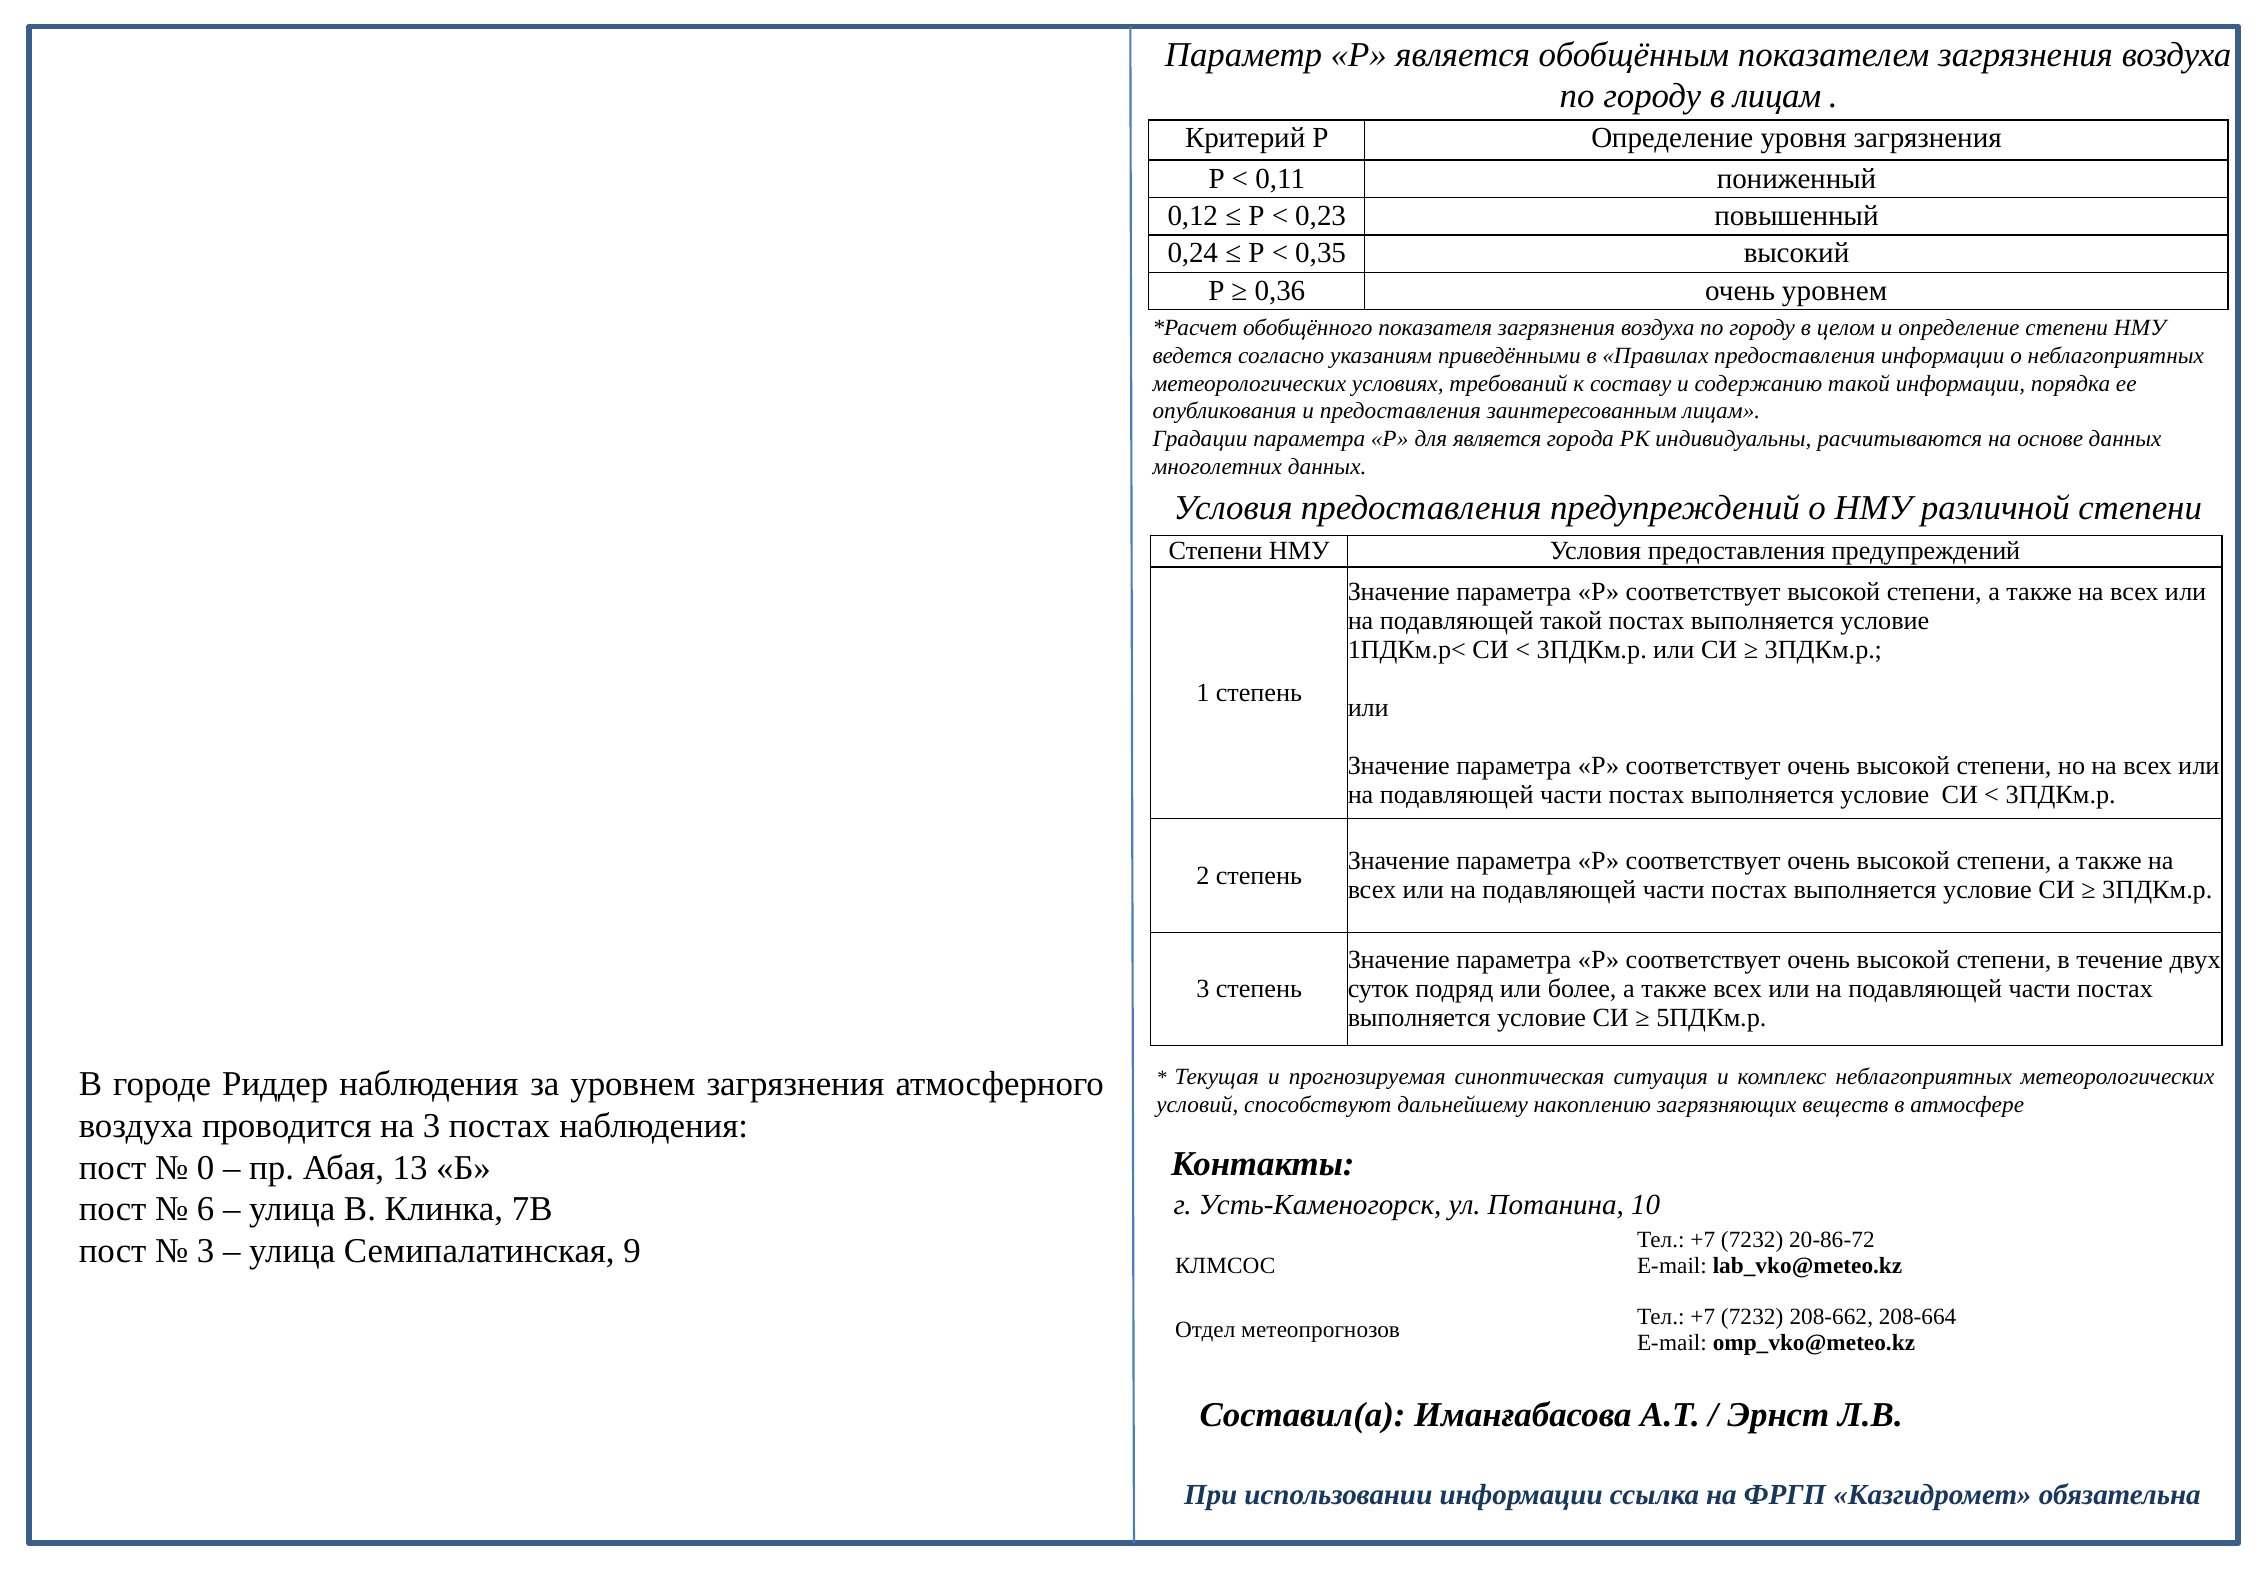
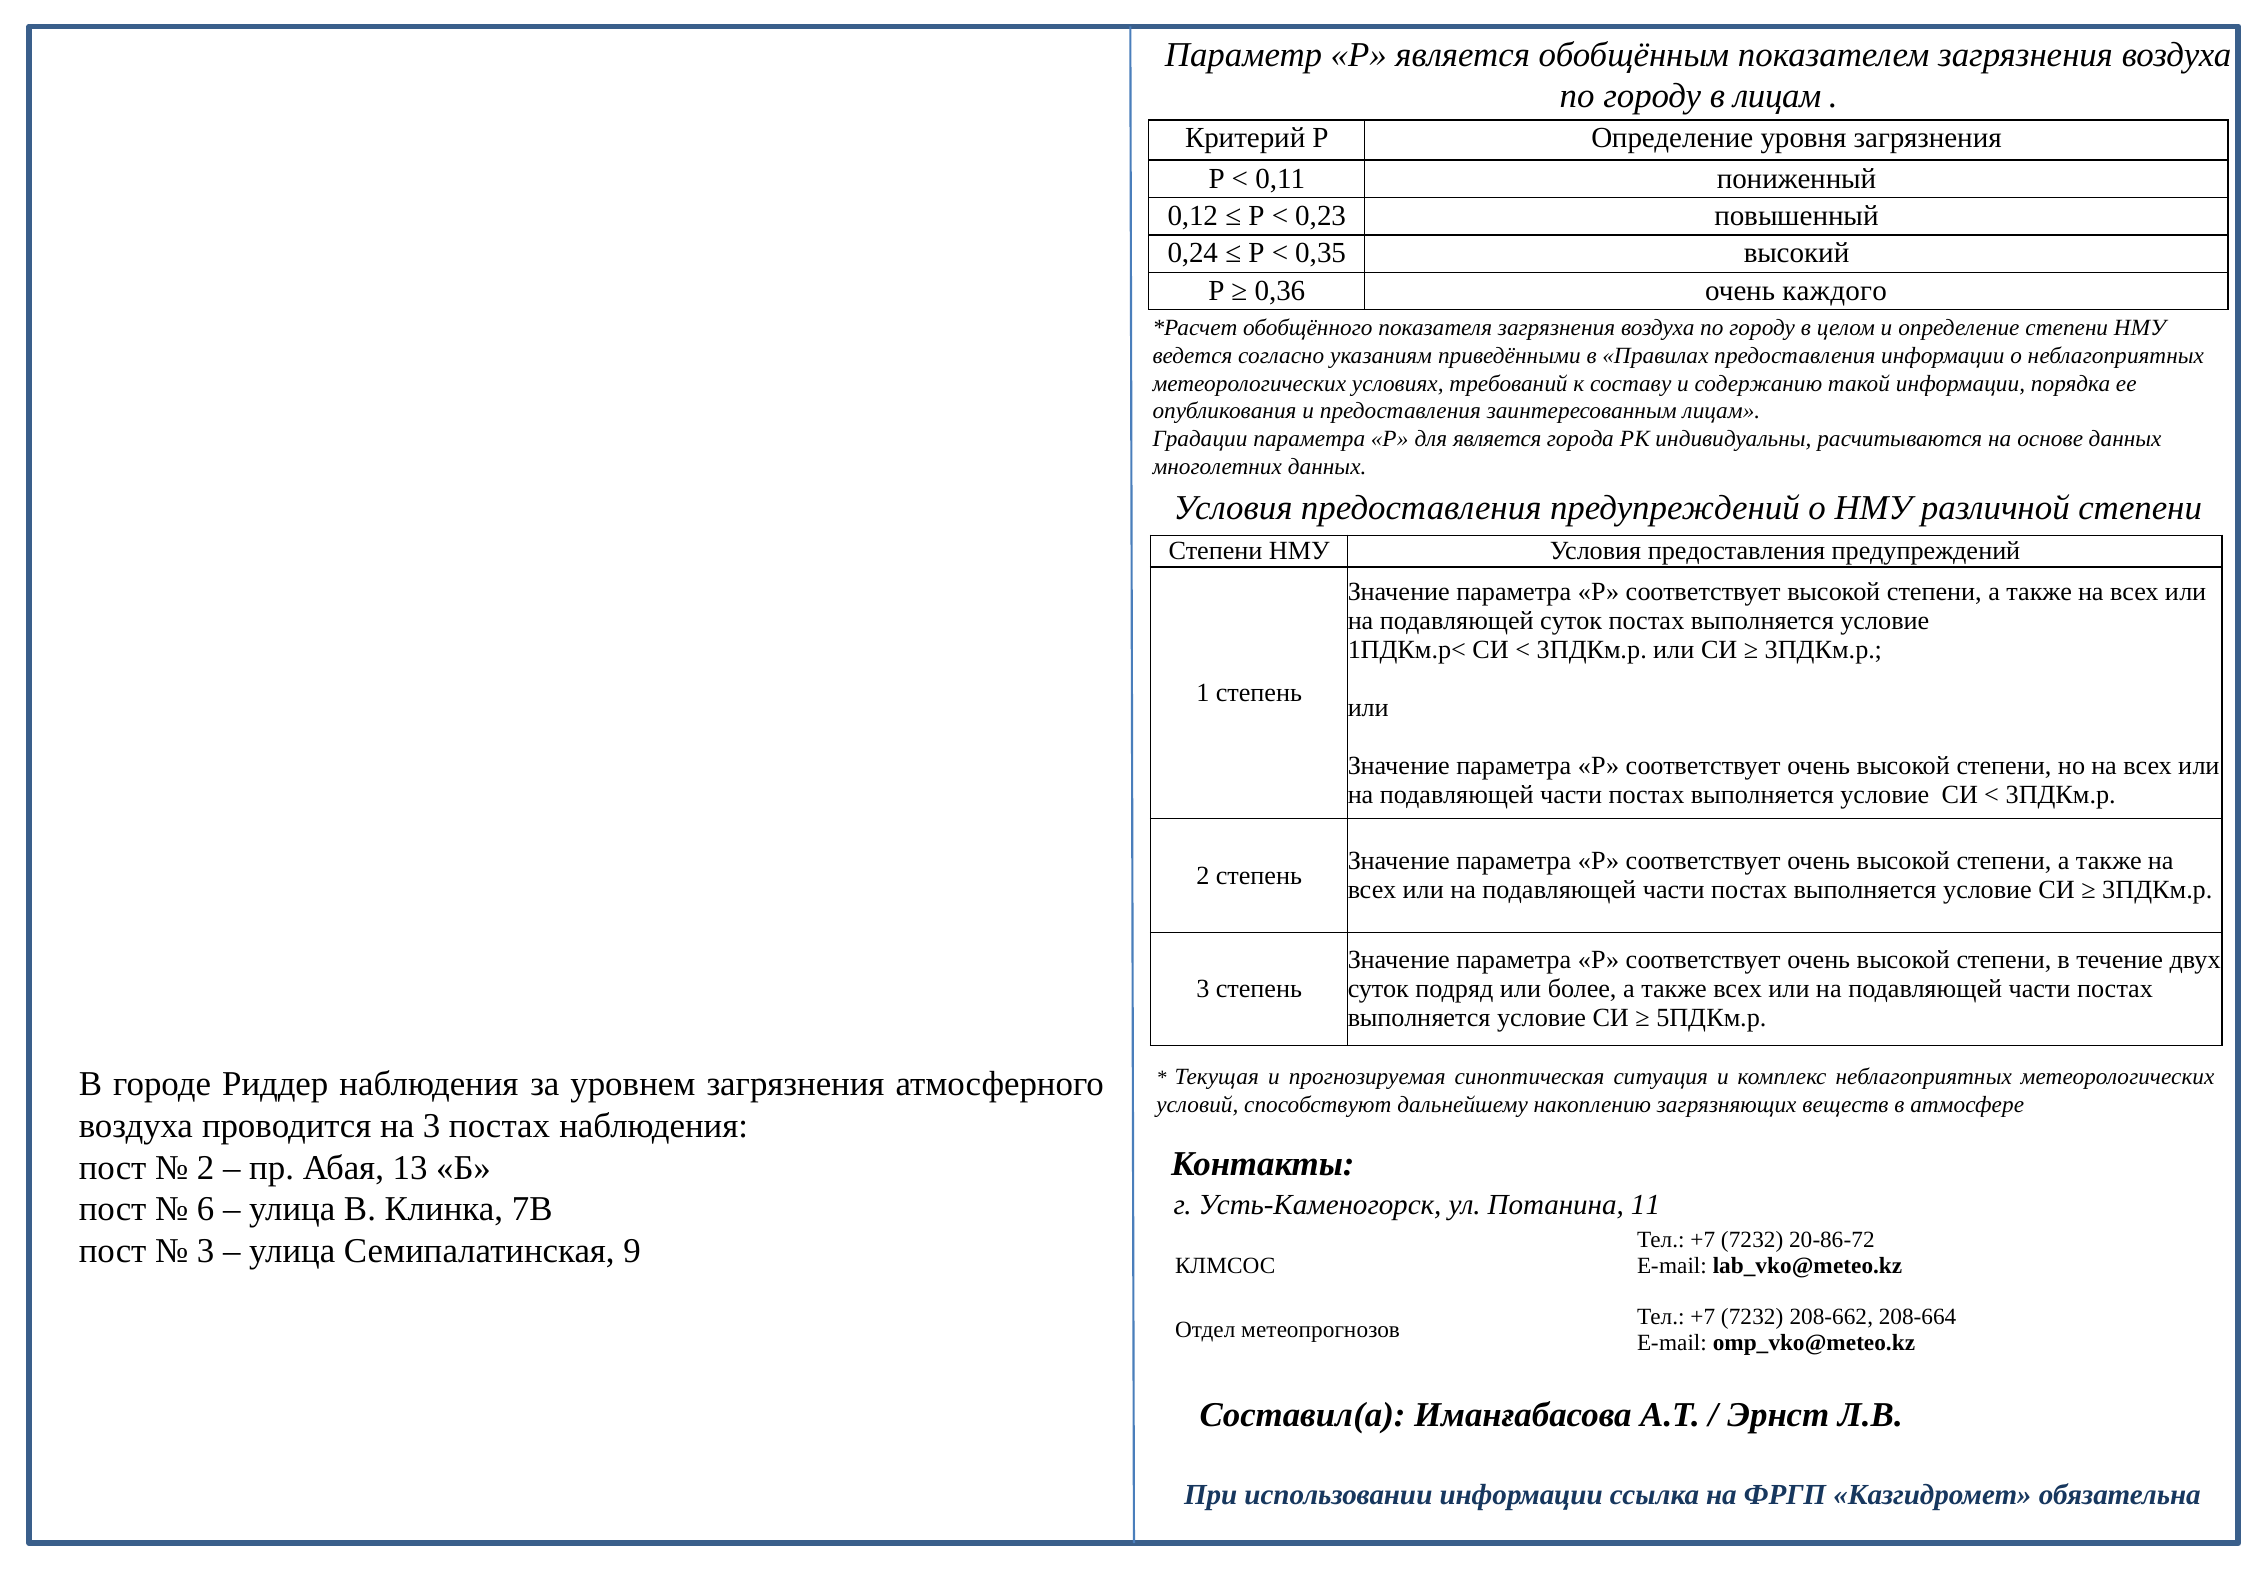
очень уровнем: уровнем -> каждого
подавляющей такой: такой -> суток
0 at (206, 1168): 0 -> 2
10: 10 -> 11
